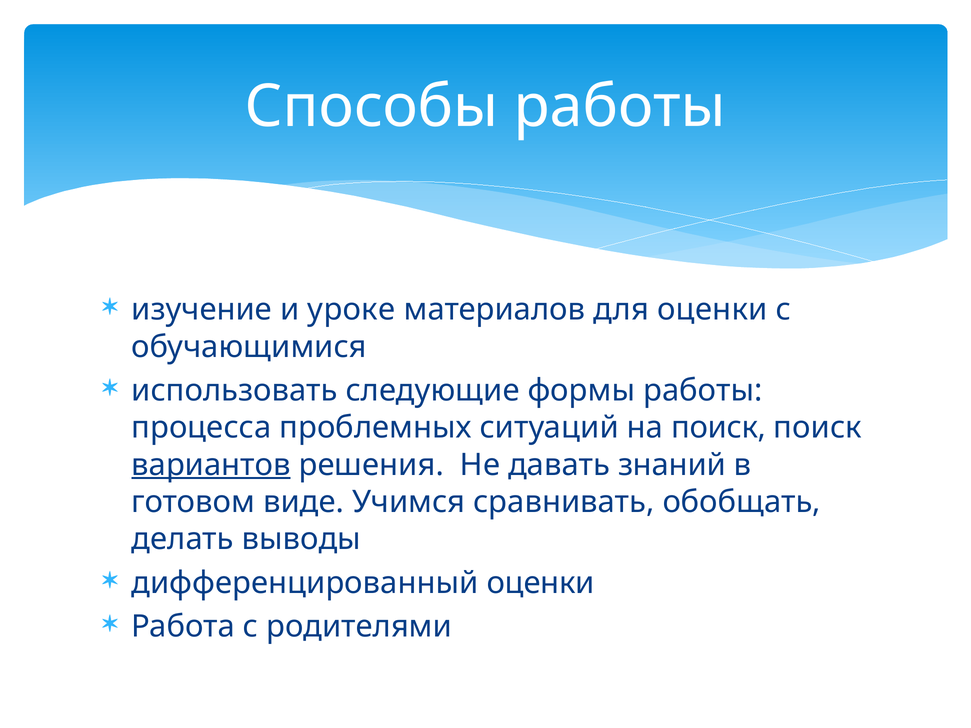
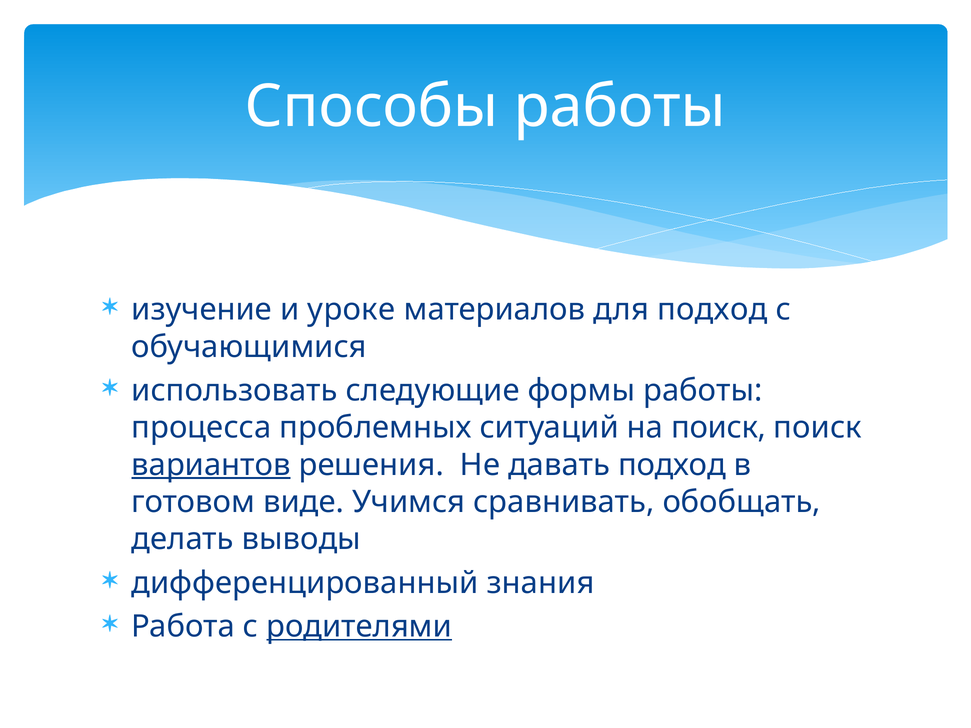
для оценки: оценки -> подход
давать знаний: знаний -> подход
дифференцированный оценки: оценки -> знания
родителями underline: none -> present
